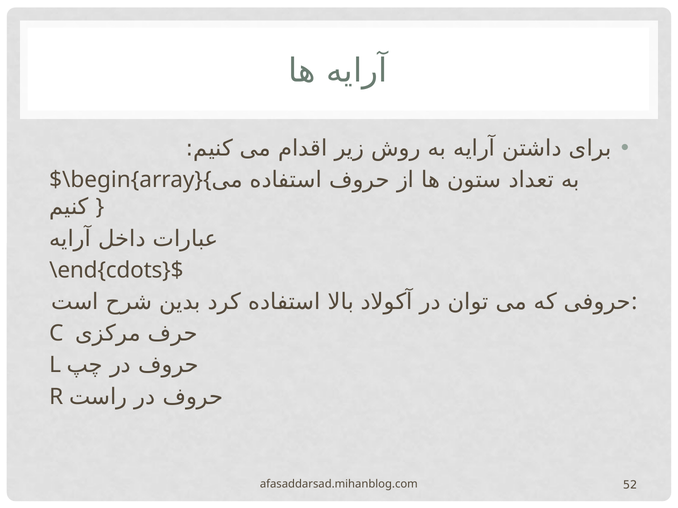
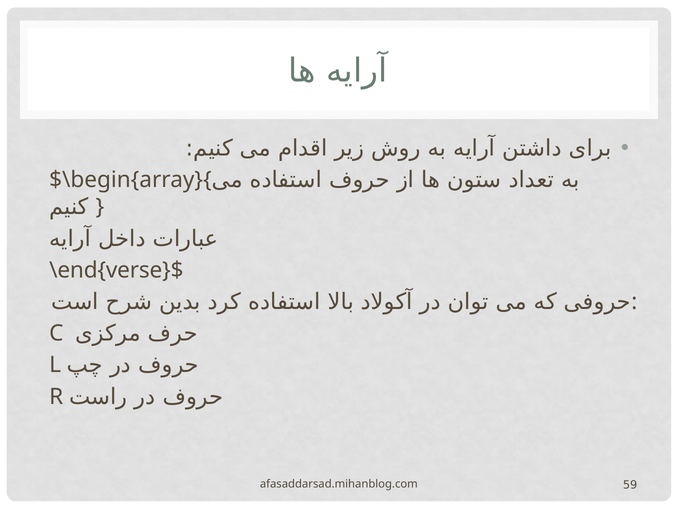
\end{cdots}$: \end{cdots}$ -> \end{verse}$
52: 52 -> 59
